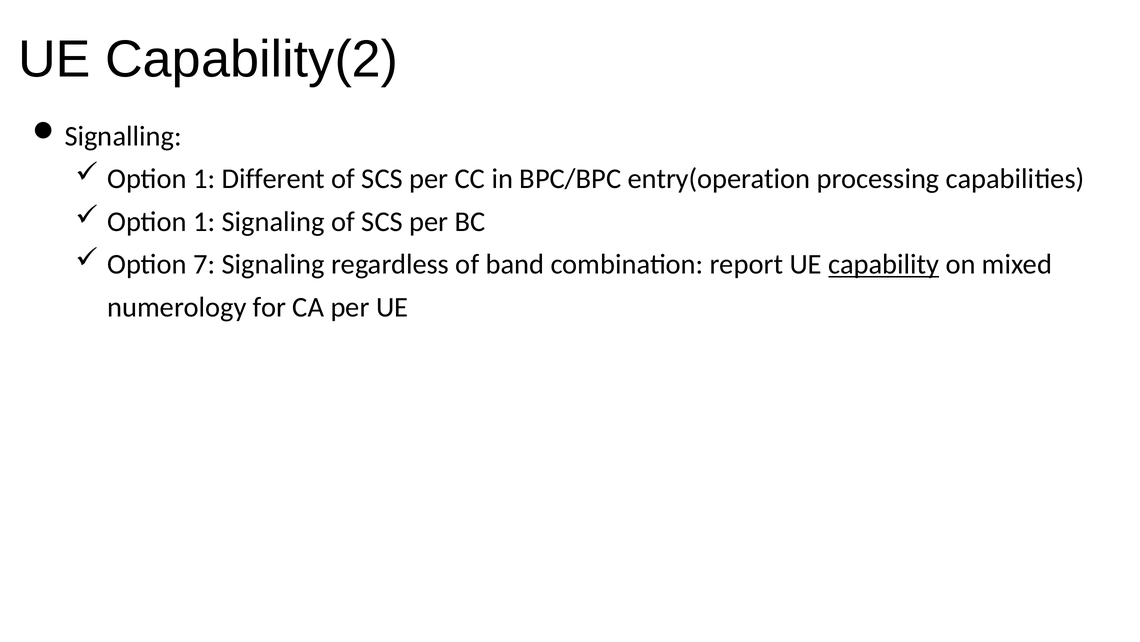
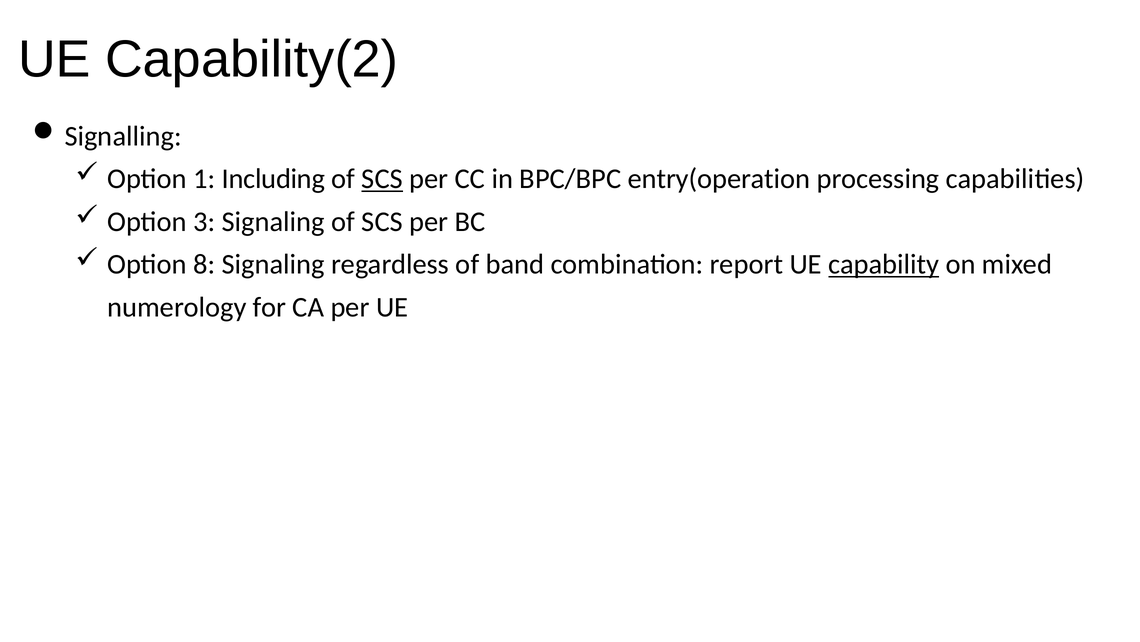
Different: Different -> Including
SCS at (382, 179) underline: none -> present
1 at (204, 221): 1 -> 3
7: 7 -> 8
